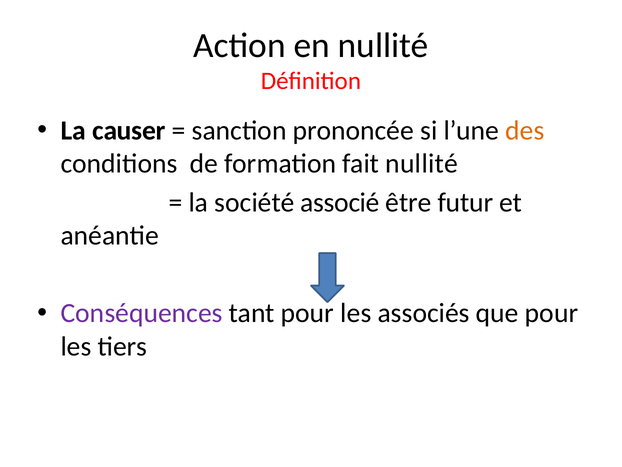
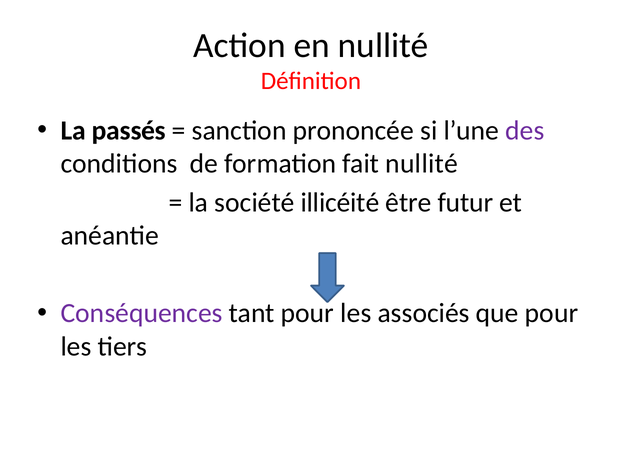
causer: causer -> passés
des colour: orange -> purple
associé: associé -> illicéité
